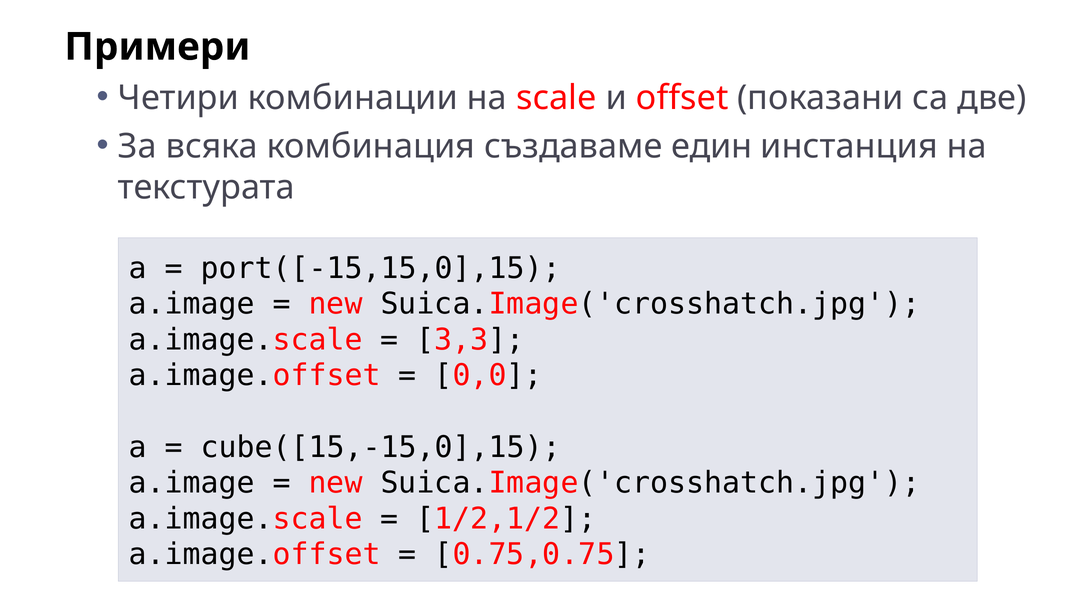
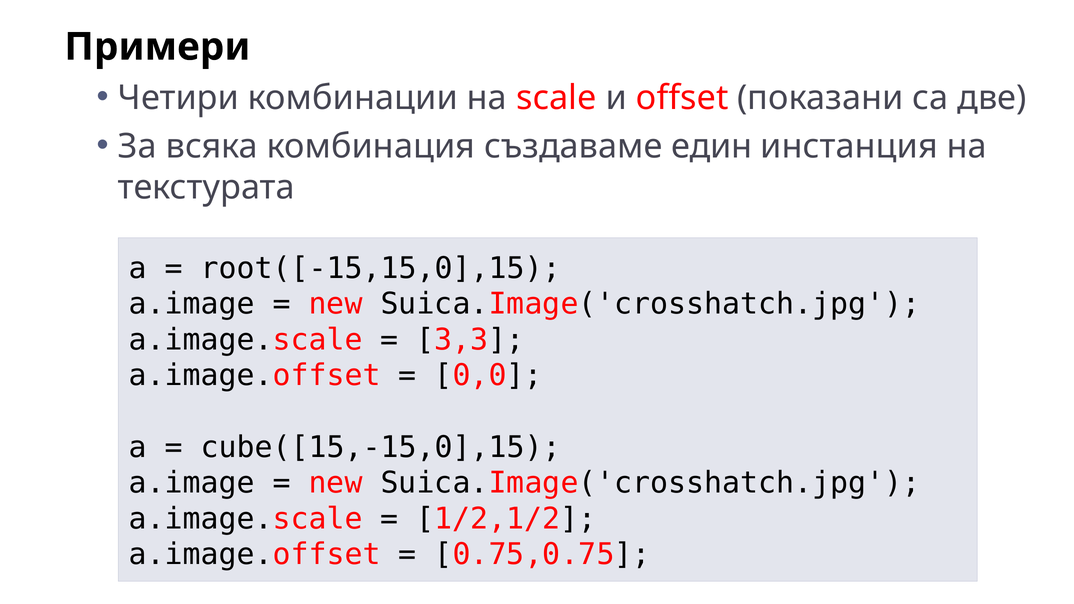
port([-15,15,0],15: port([-15,15,0],15 -> root([-15,15,0],15
